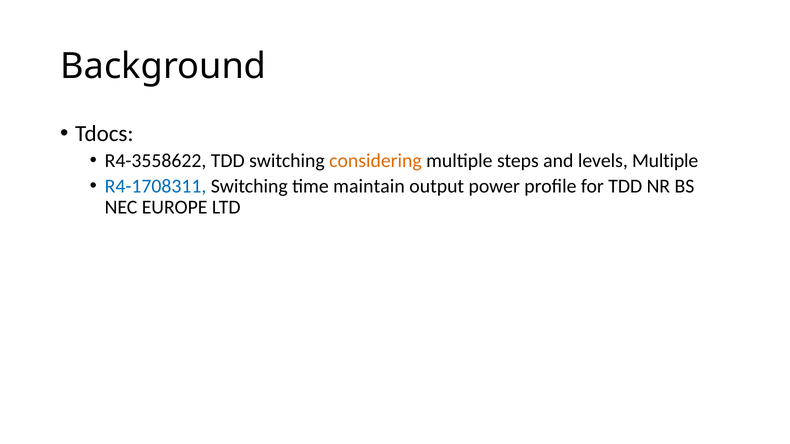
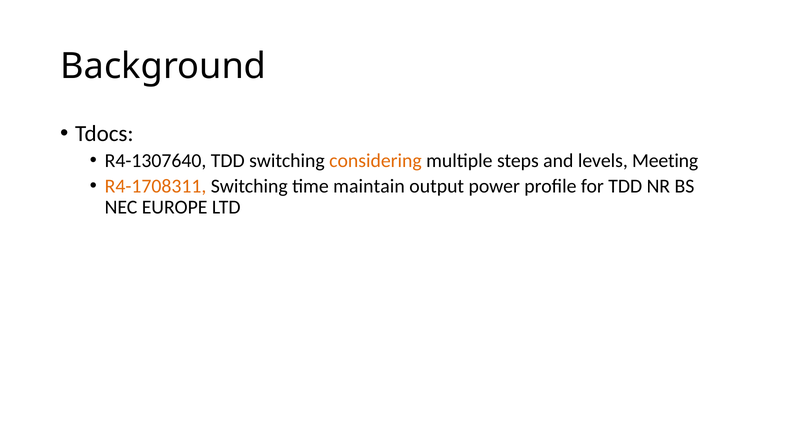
R4-3558622: R4-3558622 -> R4-1307640
levels Multiple: Multiple -> Meeting
R4-1708311 colour: blue -> orange
